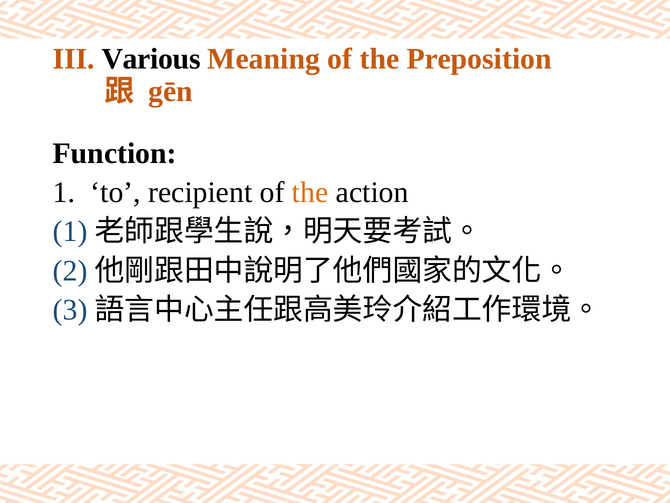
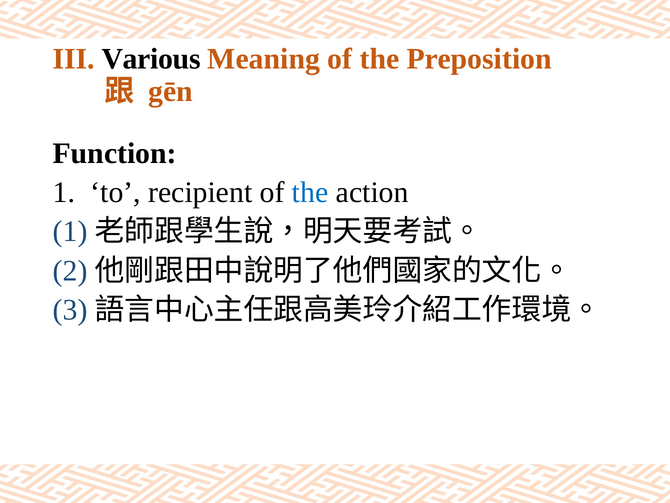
the at (310, 192) colour: orange -> blue
